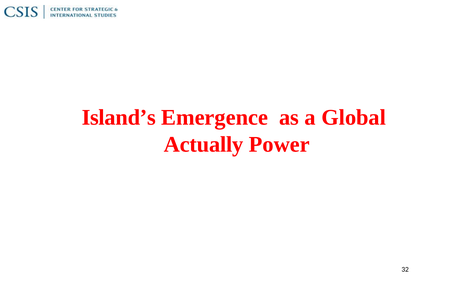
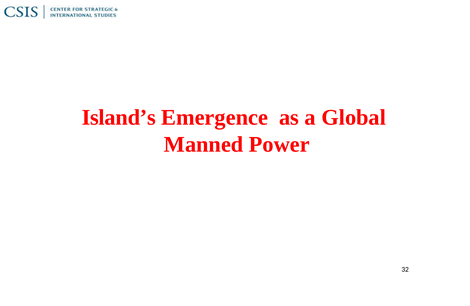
Actually: Actually -> Manned
